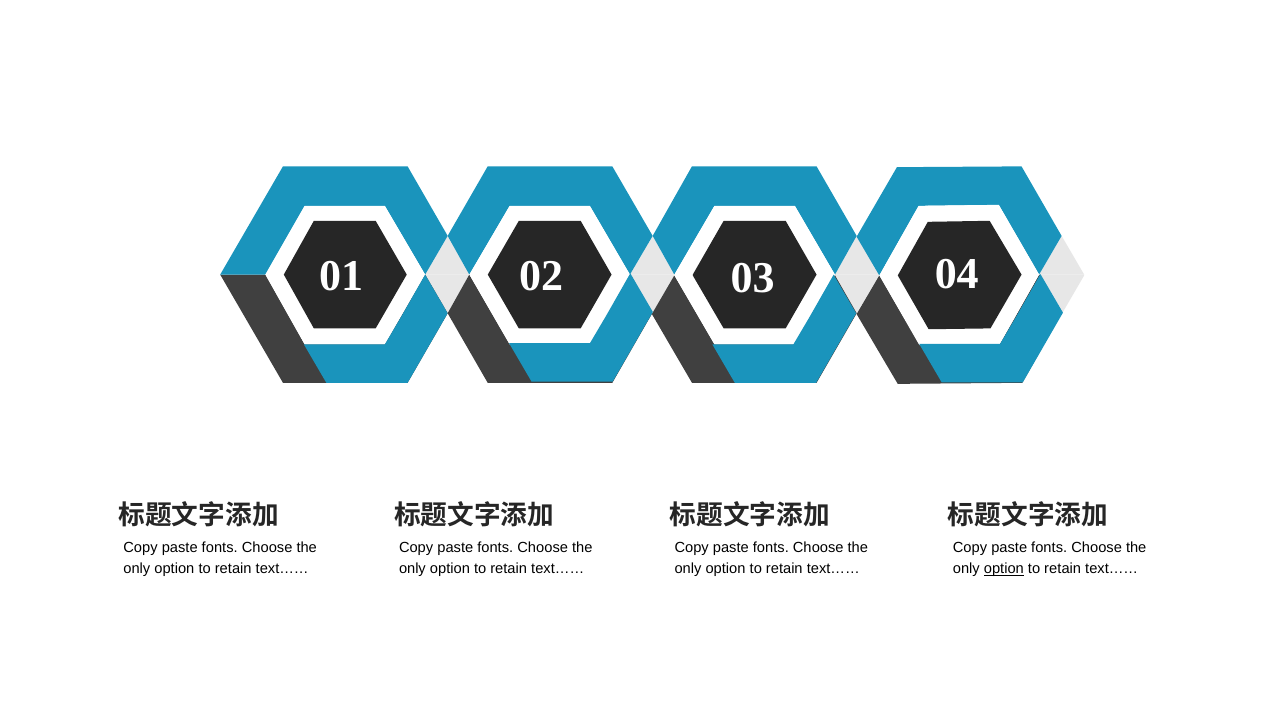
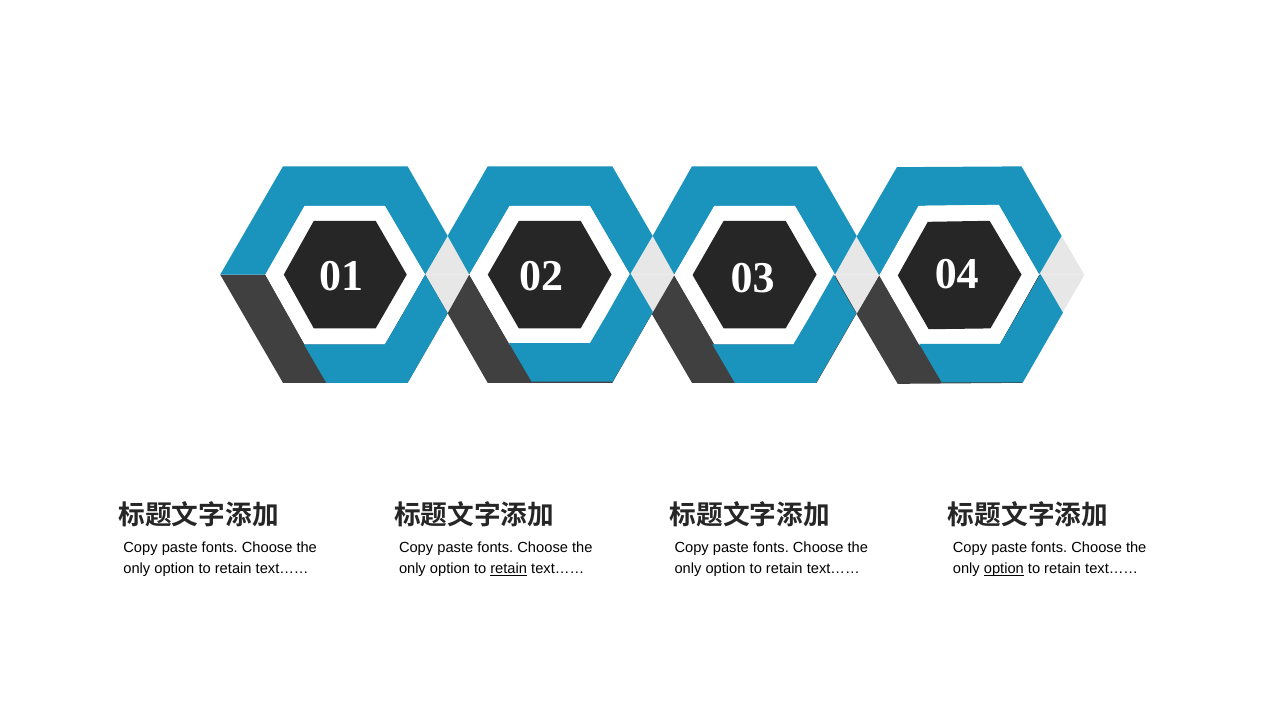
retain at (509, 569) underline: none -> present
